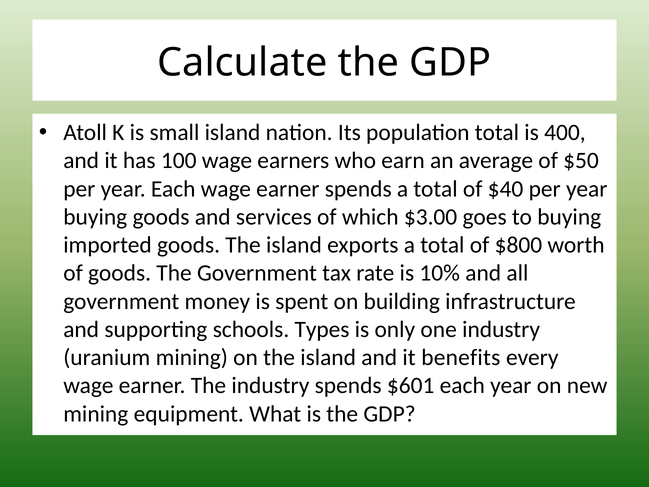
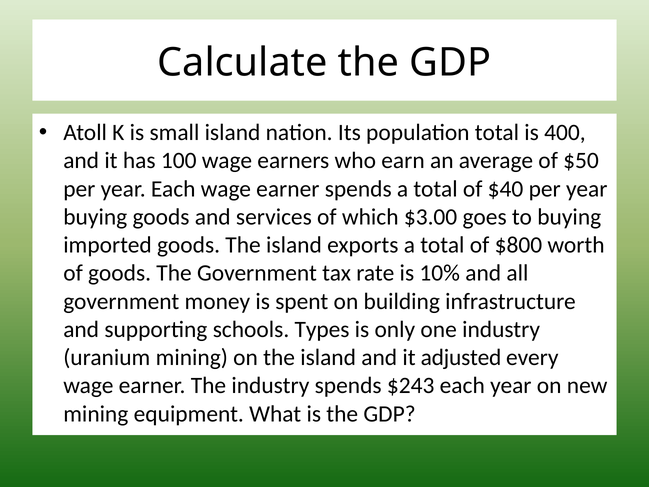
benefits: benefits -> adjusted
$601: $601 -> $243
